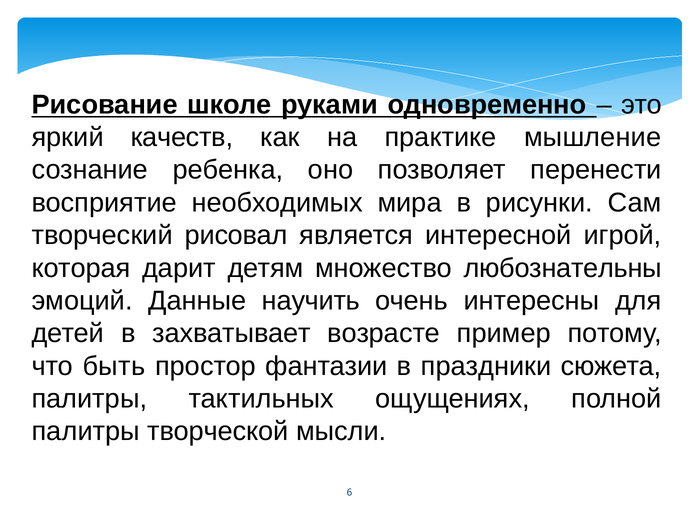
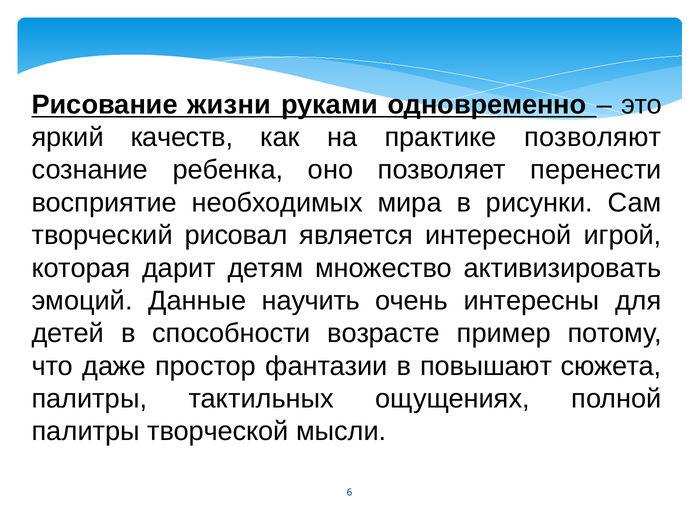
школе: школе -> жизни
мышление: мышление -> позволяют
любознательны: любознательны -> активизировать
захватывает: захватывает -> способности
быть: быть -> даже
праздники: праздники -> повышают
